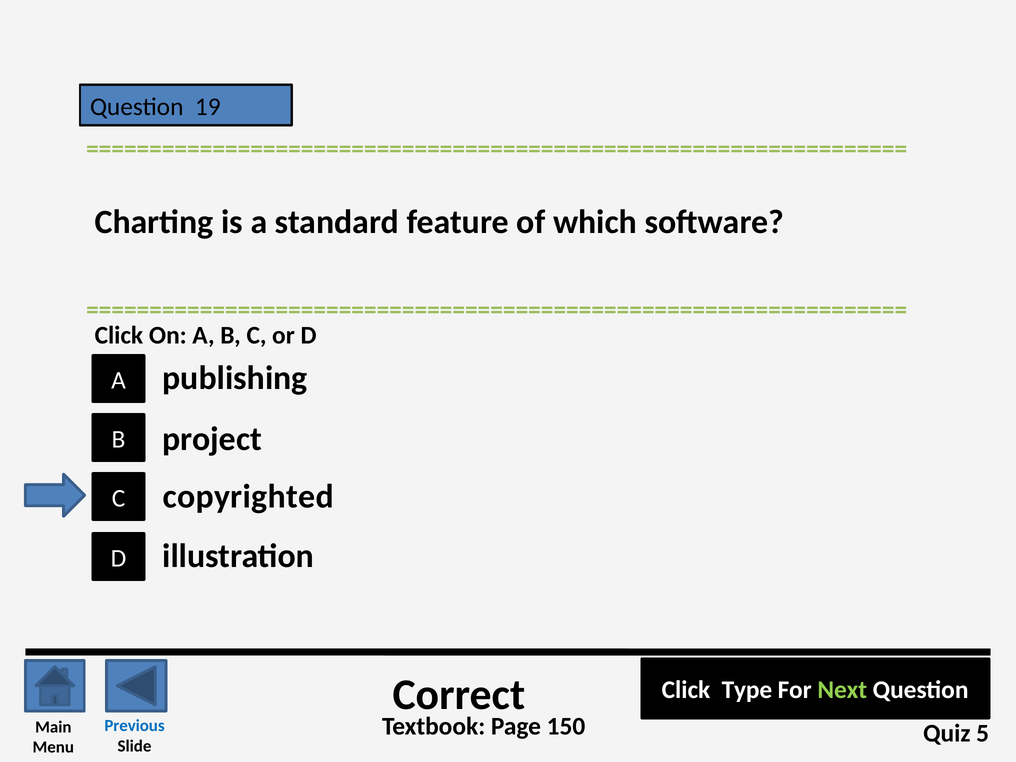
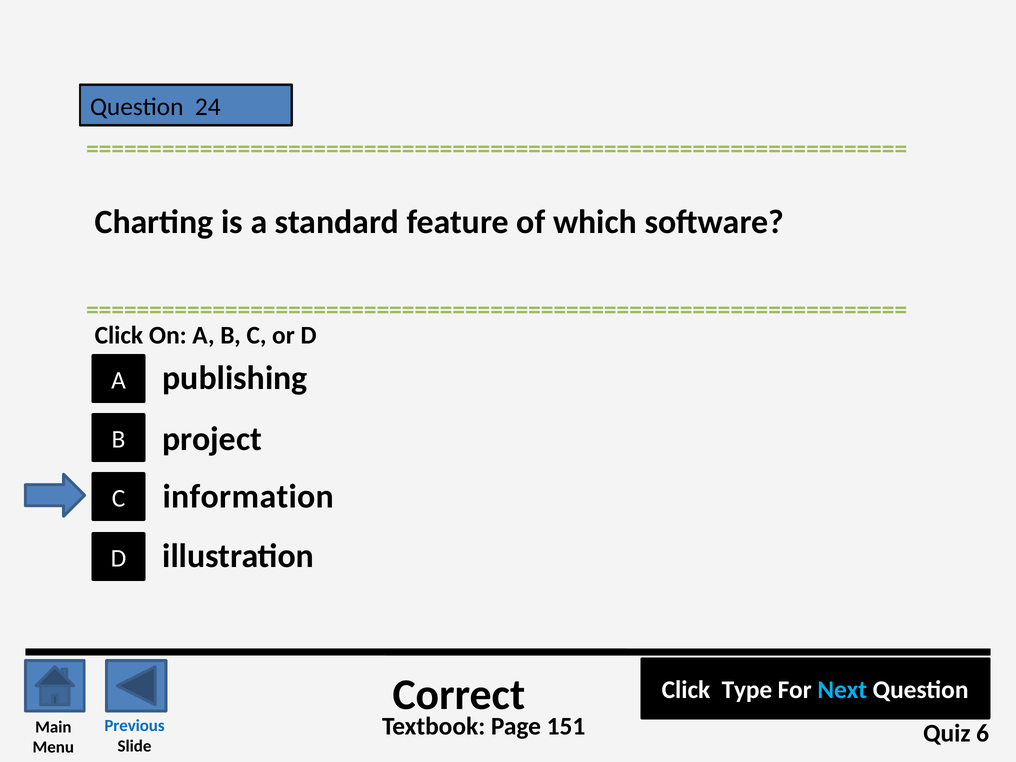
19: 19 -> 24
copyrighted: copyrighted -> information
Next colour: light green -> light blue
150: 150 -> 151
5: 5 -> 6
